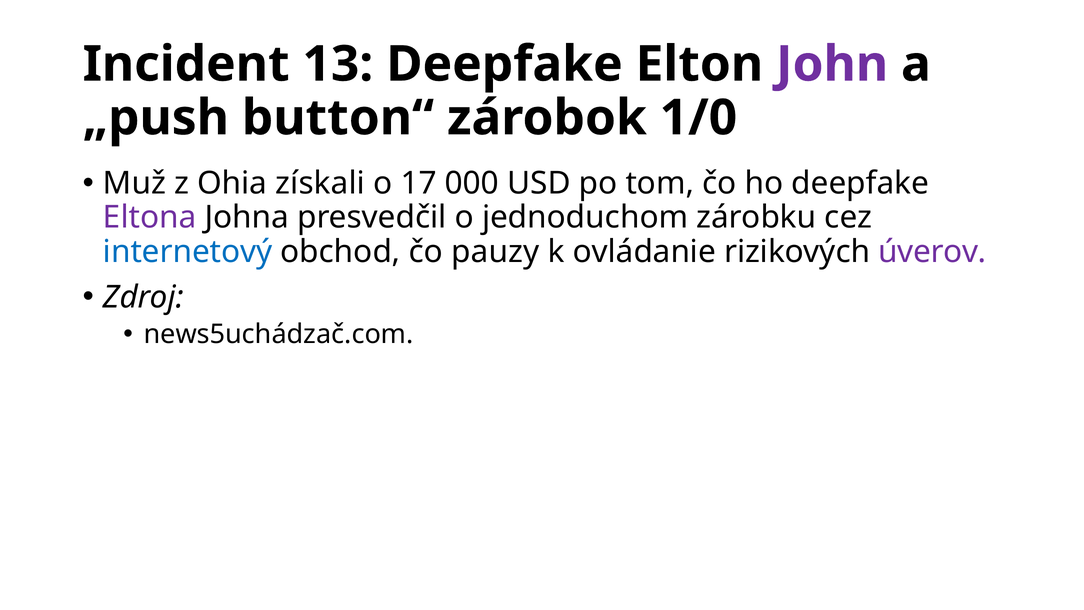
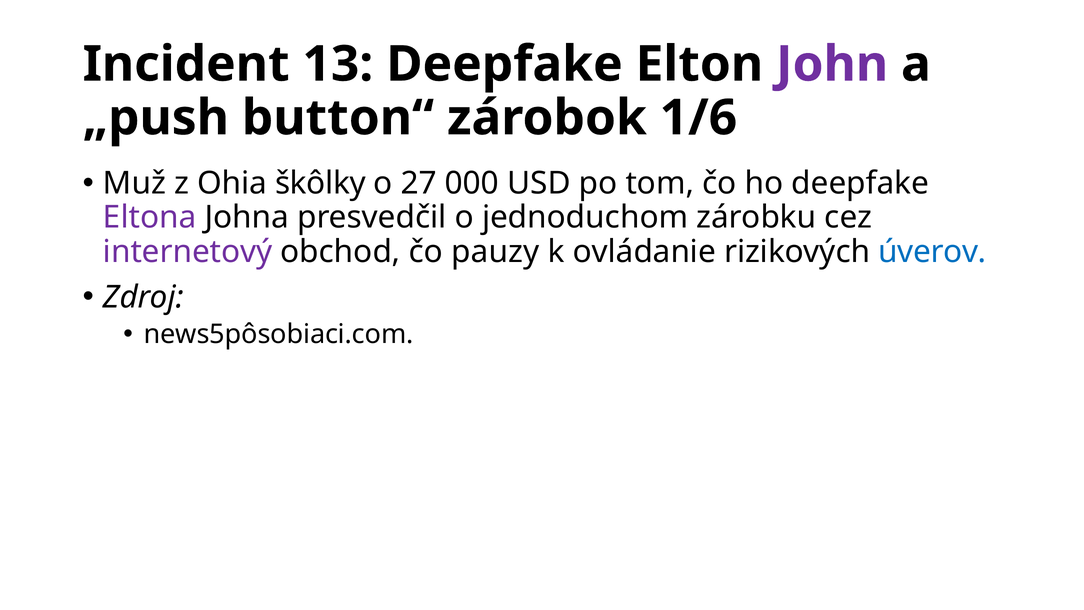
1/0: 1/0 -> 1/6
získali: získali -> škôlky
17: 17 -> 27
internetový colour: blue -> purple
úverov colour: purple -> blue
news5uchádzač.com: news5uchádzač.com -> news5pôsobiaci.com
